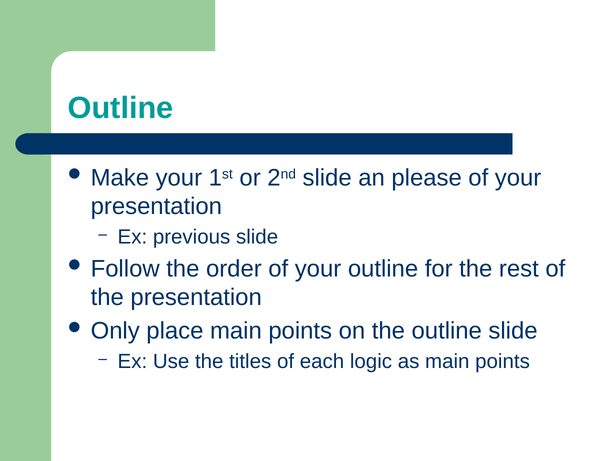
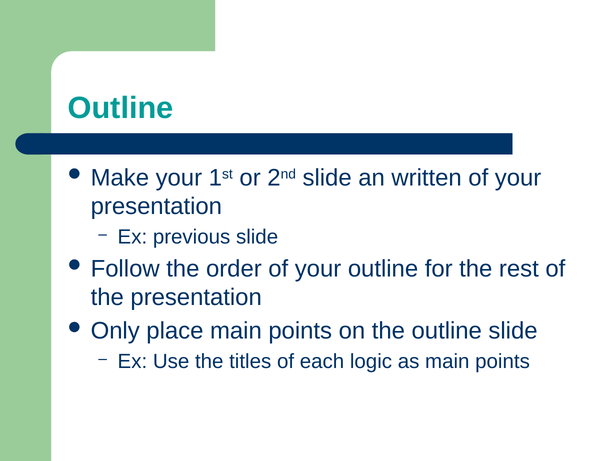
please: please -> written
